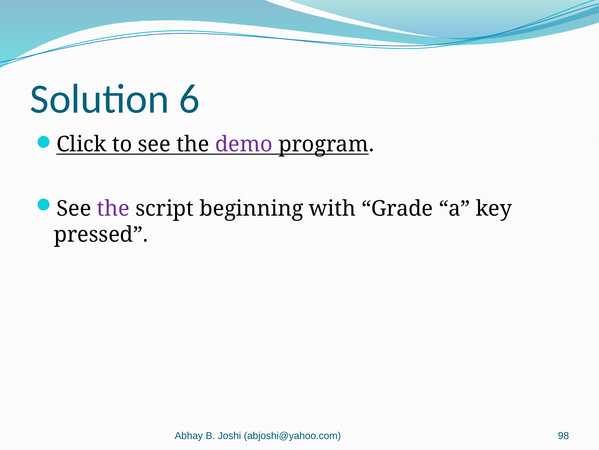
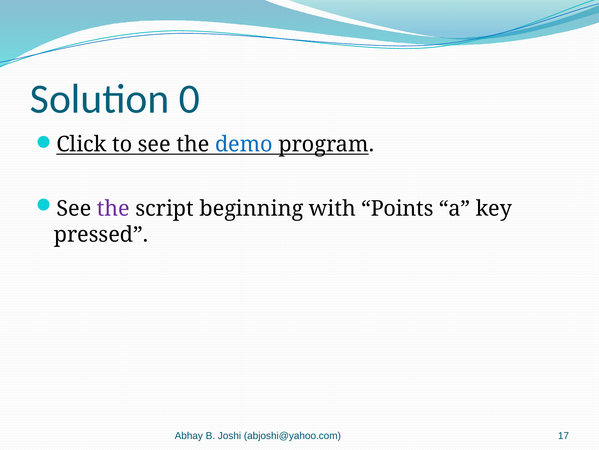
6: 6 -> 0
demo colour: purple -> blue
Grade: Grade -> Points
98: 98 -> 17
